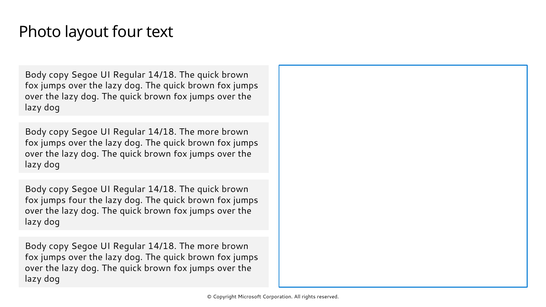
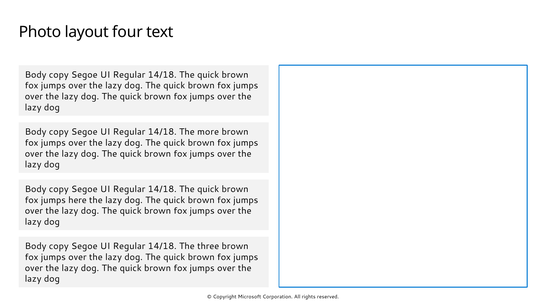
jumps four: four -> here
more at (208, 246): more -> three
